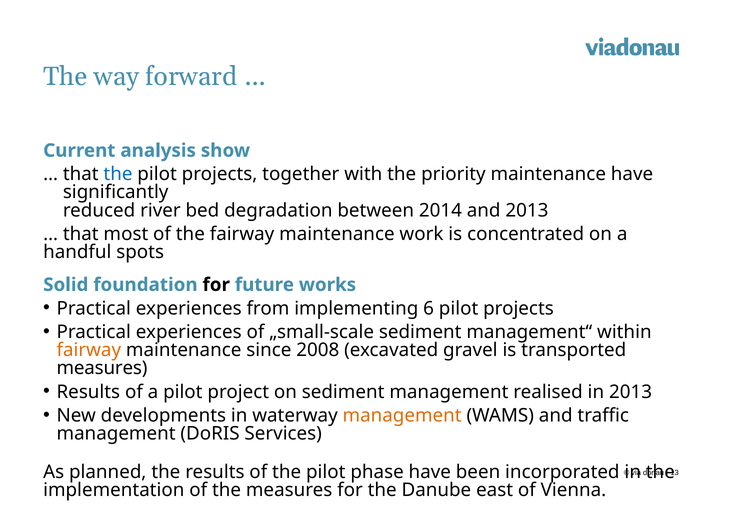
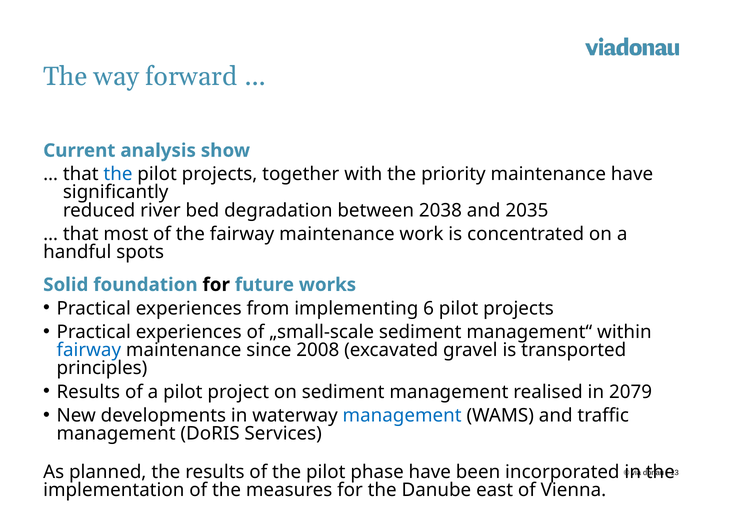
2014: 2014 -> 2038
and 2013: 2013 -> 2035
fairway at (89, 350) colour: orange -> blue
measures at (102, 368): measures -> principles
in 2013: 2013 -> 2079
management at (402, 415) colour: orange -> blue
